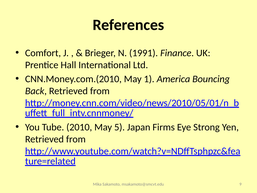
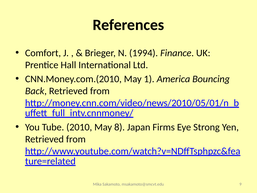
1991: 1991 -> 1994
5: 5 -> 8
